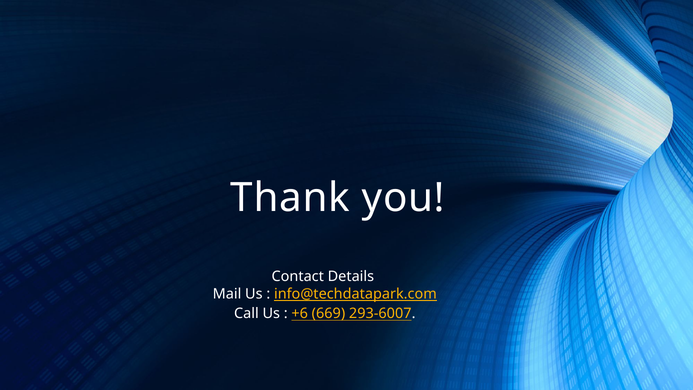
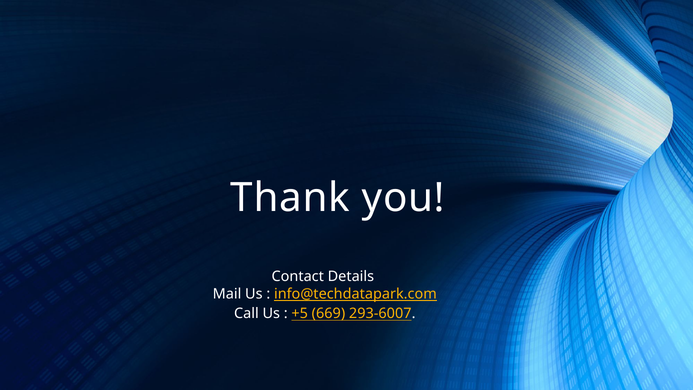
+6: +6 -> +5
